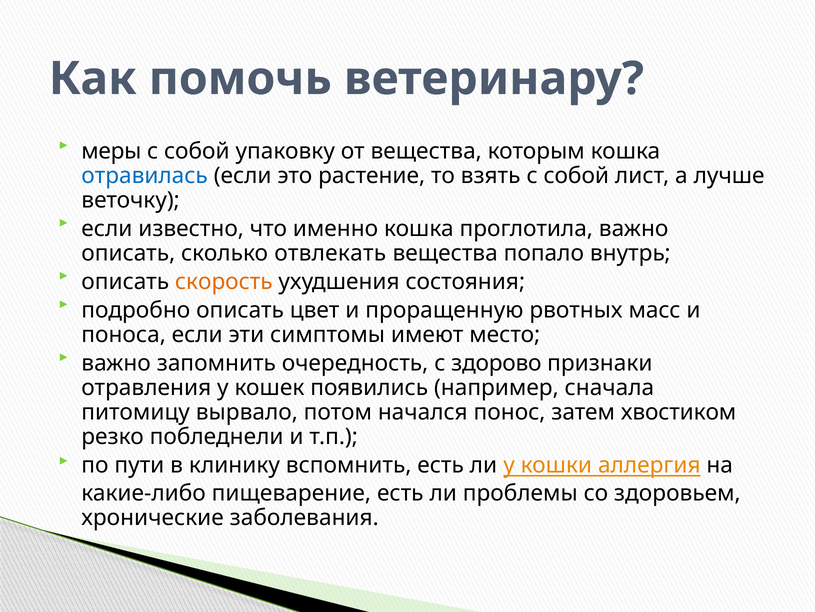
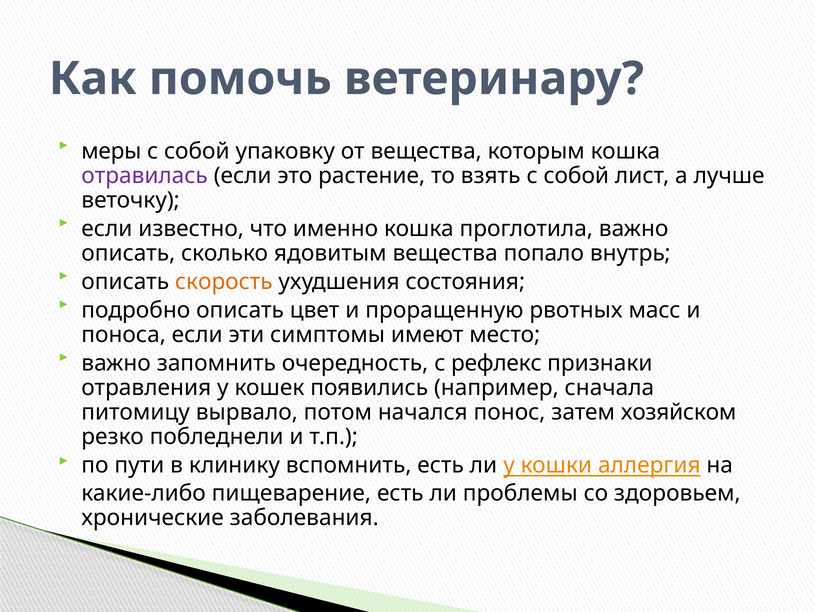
отравилась colour: blue -> purple
отвлекать: отвлекать -> ядовитым
здорово: здорово -> рефлекс
хвостиком: хвостиком -> хозяйском
